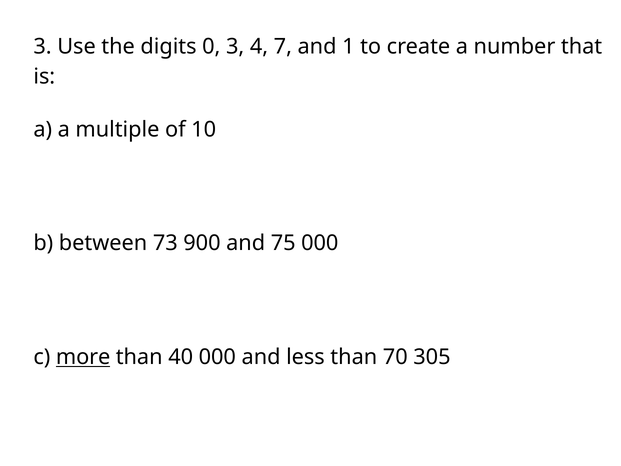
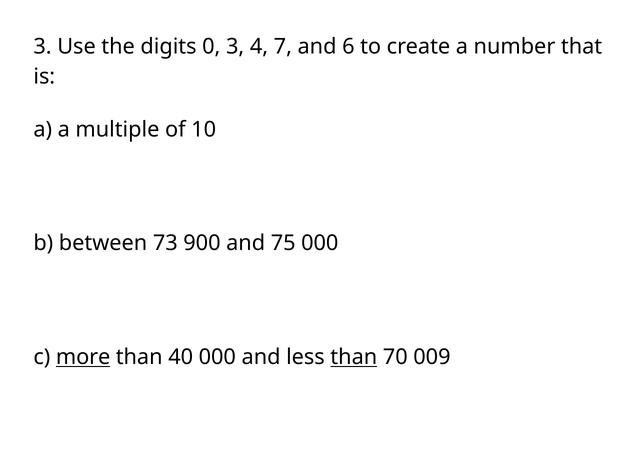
1: 1 -> 6
than at (354, 357) underline: none -> present
305: 305 -> 009
